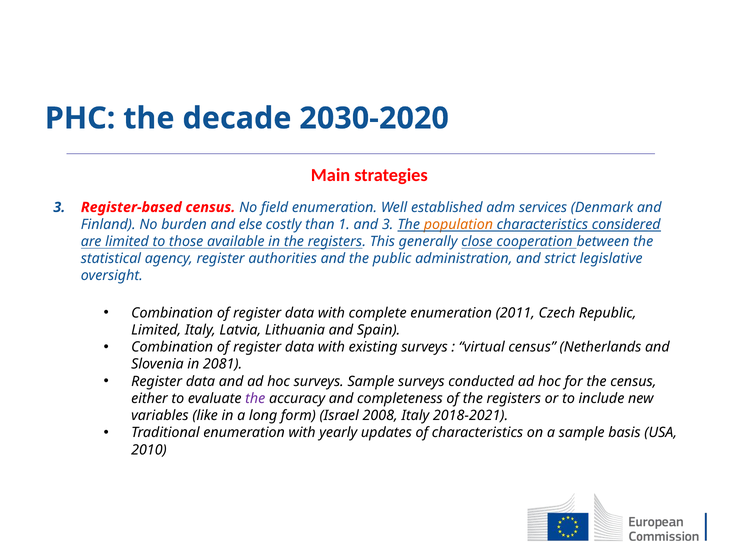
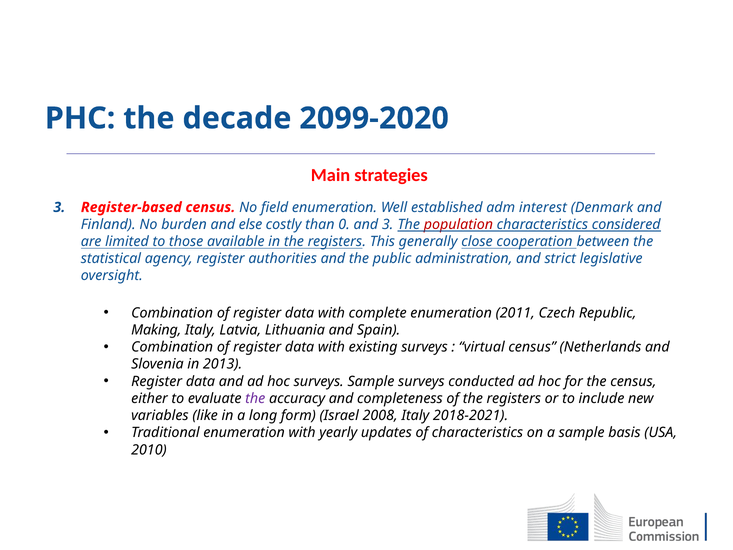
2030-2020: 2030-2020 -> 2099-2020
services: services -> interest
1: 1 -> 0
population colour: orange -> red
Limited at (156, 330): Limited -> Making
2081: 2081 -> 2013
